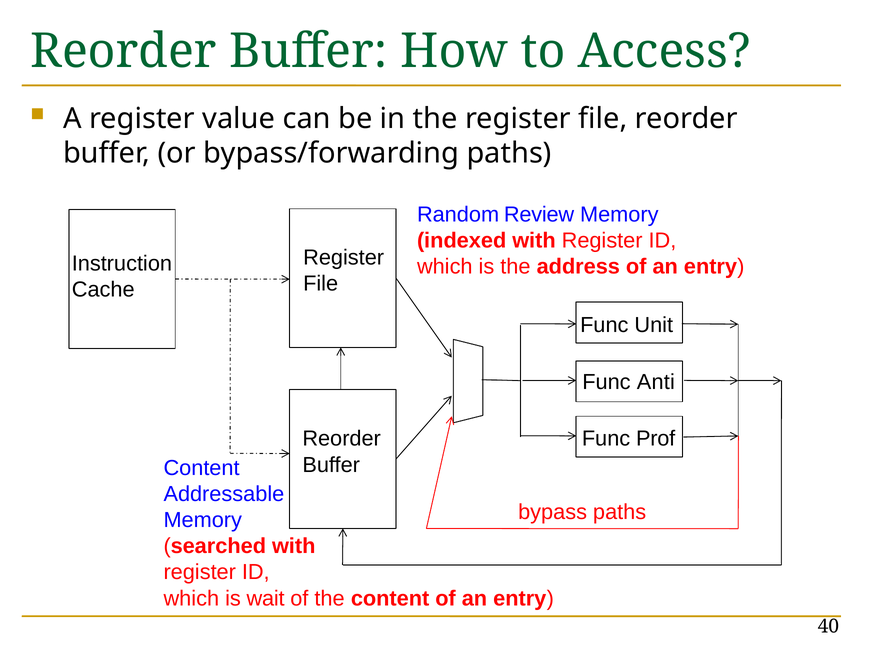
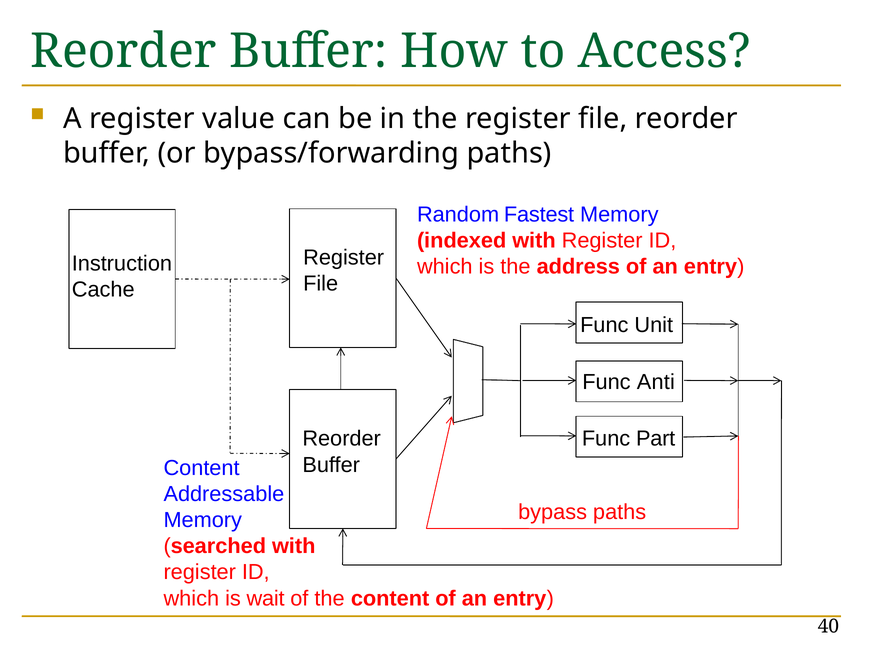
Review: Review -> Fastest
Prof: Prof -> Part
